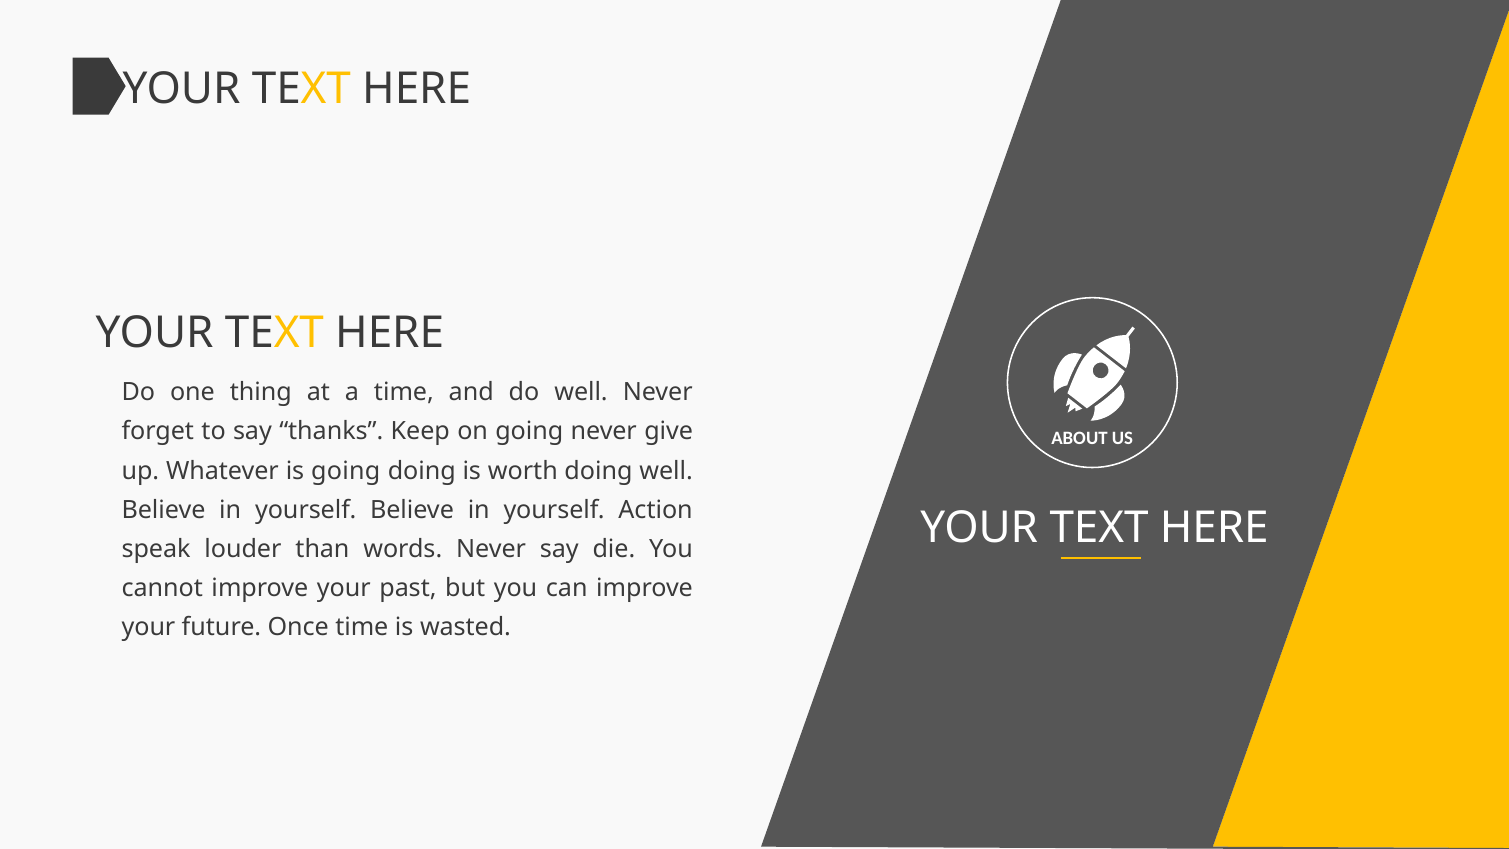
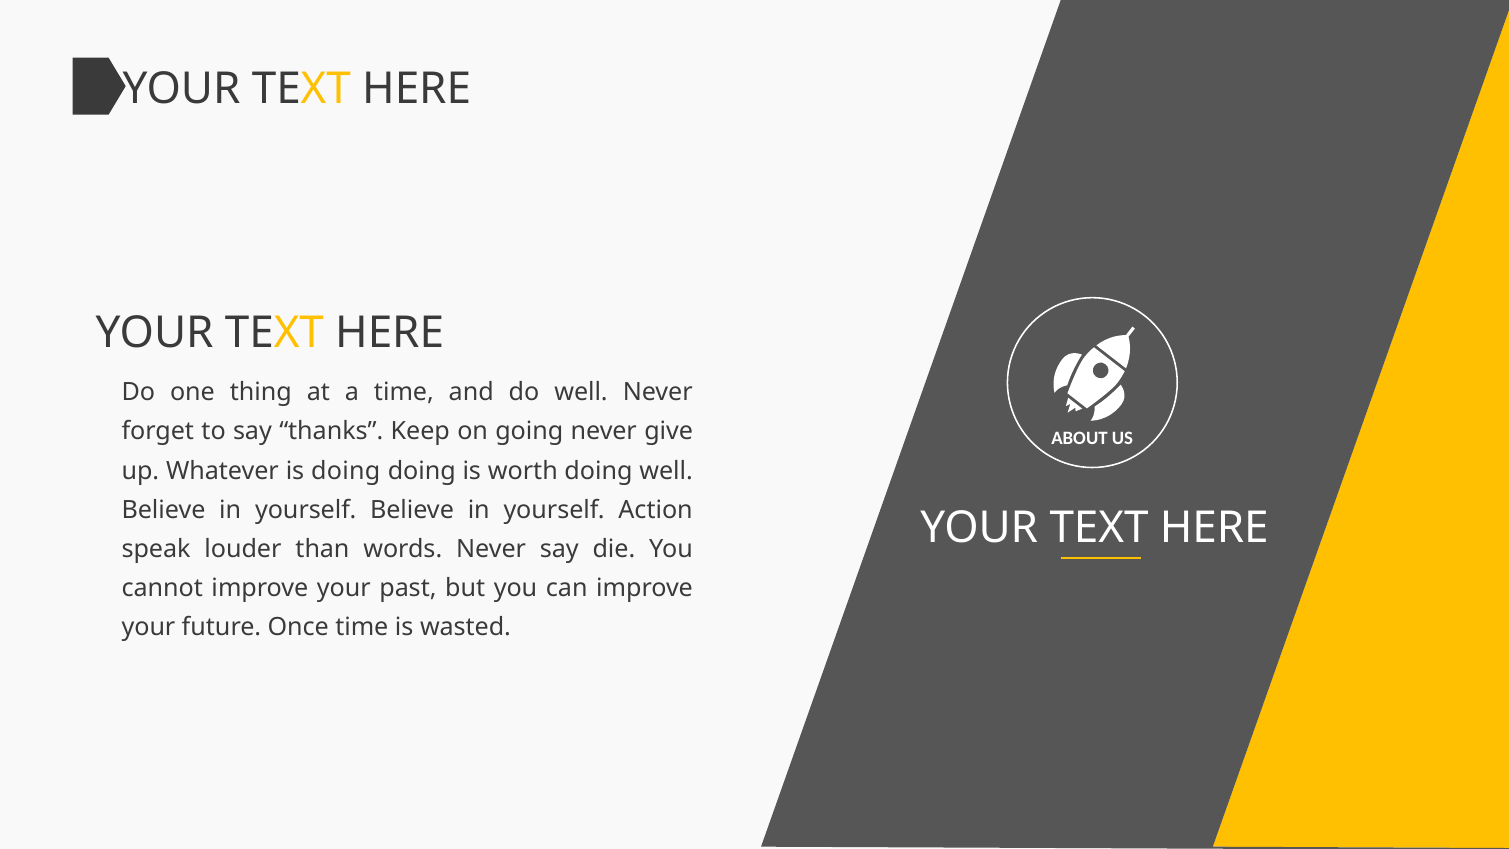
is going: going -> doing
